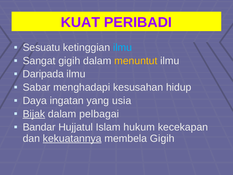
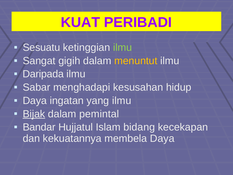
ilmu at (123, 47) colour: light blue -> light green
yang usia: usia -> ilmu
pelbagai: pelbagai -> pemintal
hukum: hukum -> bidang
kekuatannya underline: present -> none
membela Gigih: Gigih -> Daya
